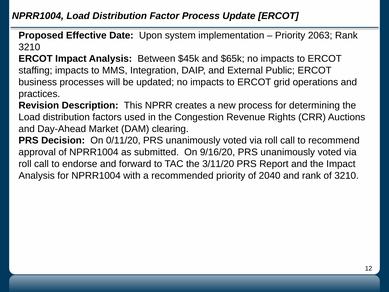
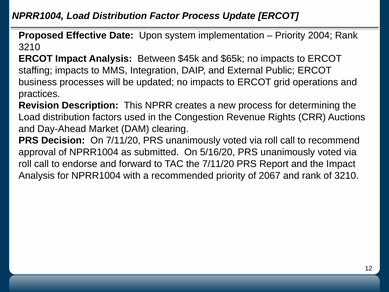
2063: 2063 -> 2004
On 0/11/20: 0/11/20 -> 7/11/20
9/16/20: 9/16/20 -> 5/16/20
the 3/11/20: 3/11/20 -> 7/11/20
2040: 2040 -> 2067
